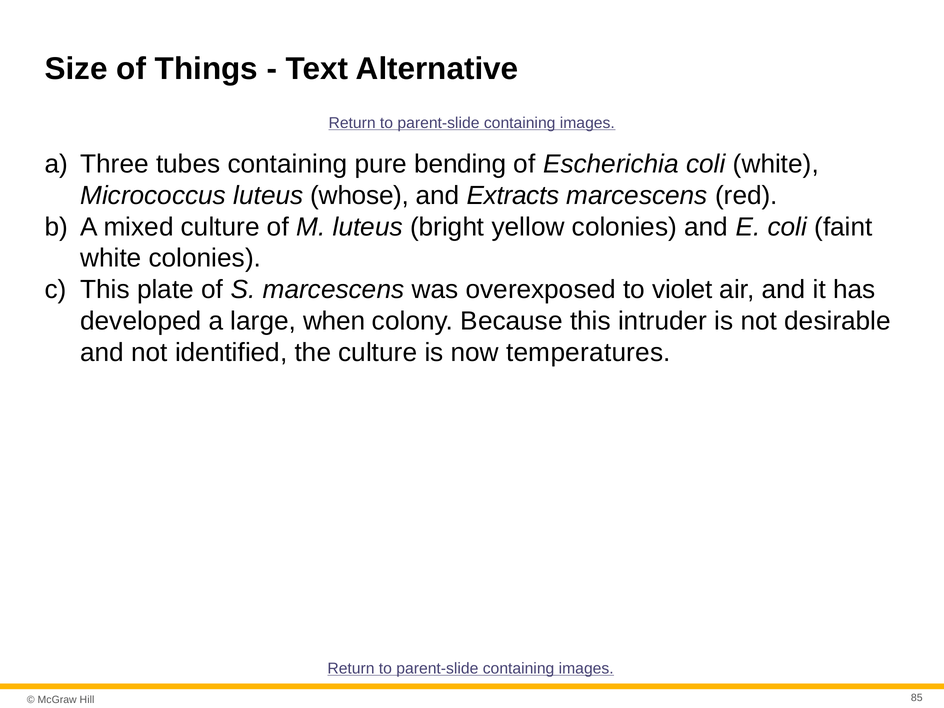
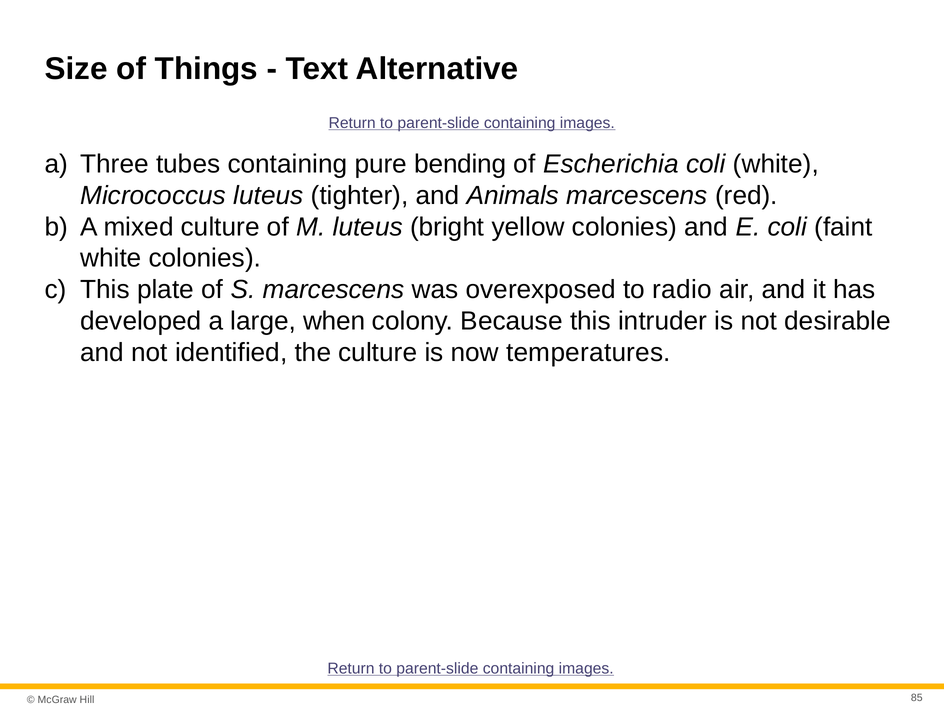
whose: whose -> tighter
Extracts: Extracts -> Animals
violet: violet -> radio
